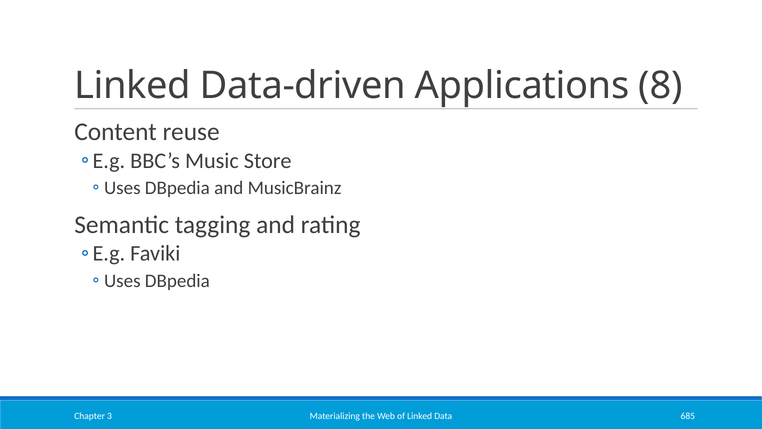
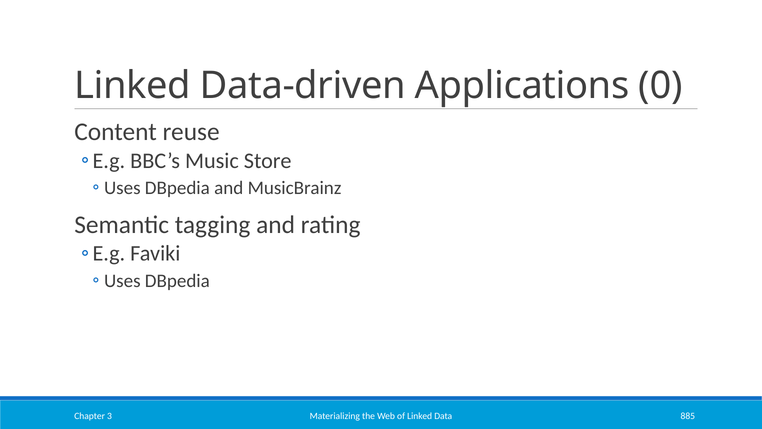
8: 8 -> 0
685: 685 -> 885
